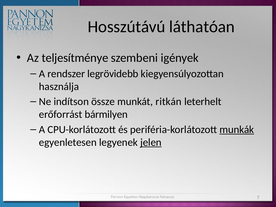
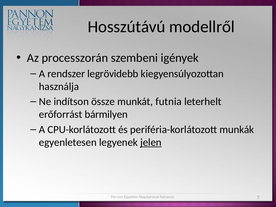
láthatóan: láthatóan -> modellről
teljesítménye: teljesítménye -> processzorán
ritkán: ritkán -> futnia
munkák underline: present -> none
